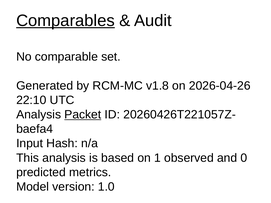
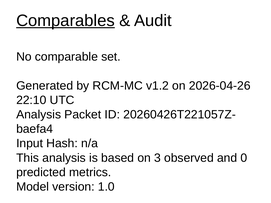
v1.8: v1.8 -> v1.2
Packet underline: present -> none
1: 1 -> 3
